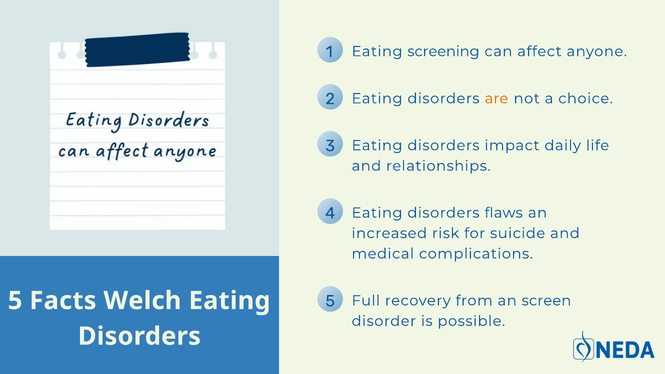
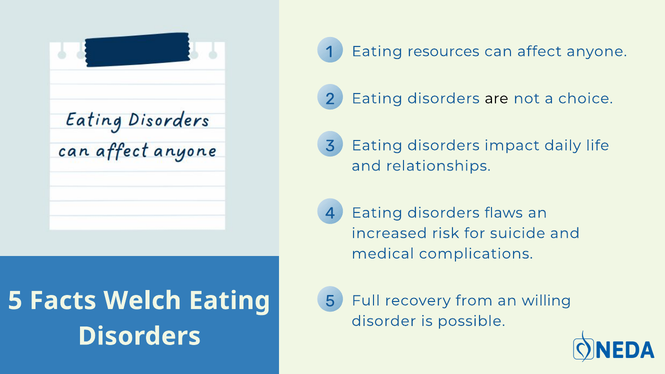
screening: screening -> resources
are colour: orange -> black
screen: screen -> willing
